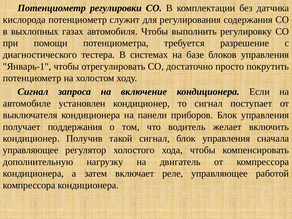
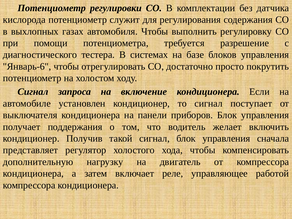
Январь-1: Январь-1 -> Январь-6
управляющее at (31, 150): управляющее -> представляет
